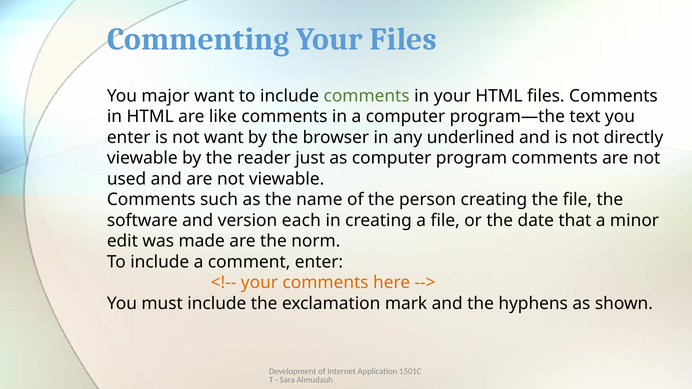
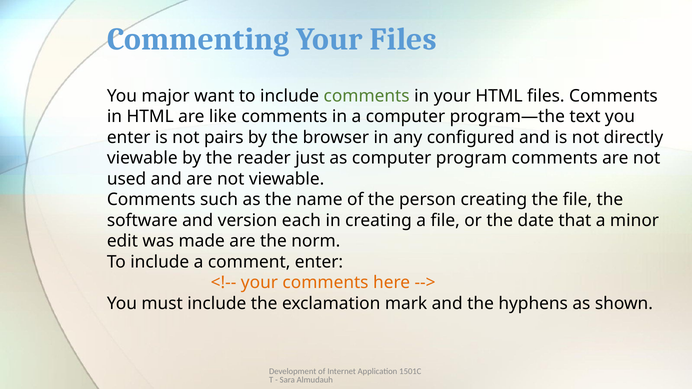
not want: want -> pairs
underlined: underlined -> configured
